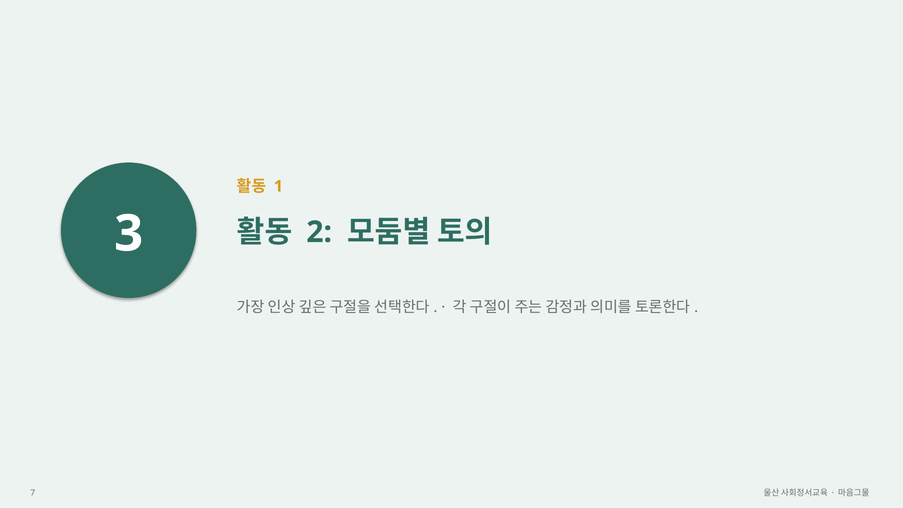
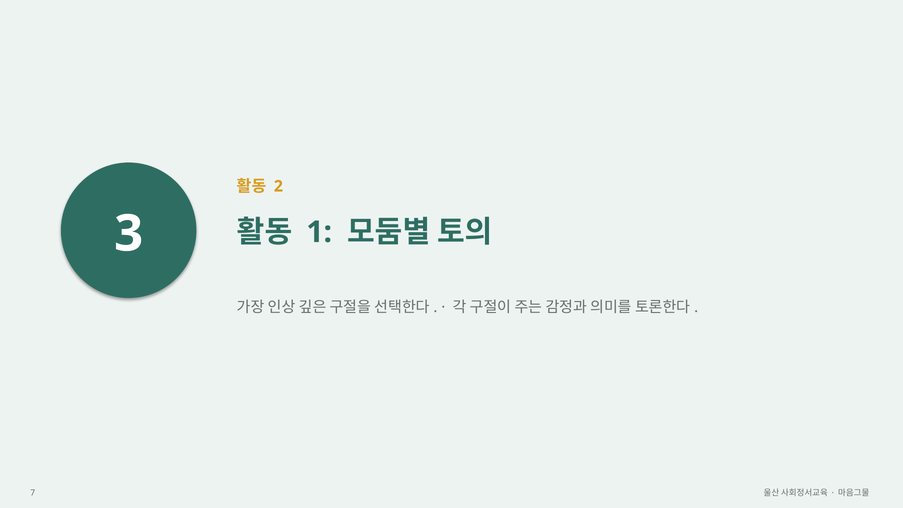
1: 1 -> 2
2: 2 -> 1
